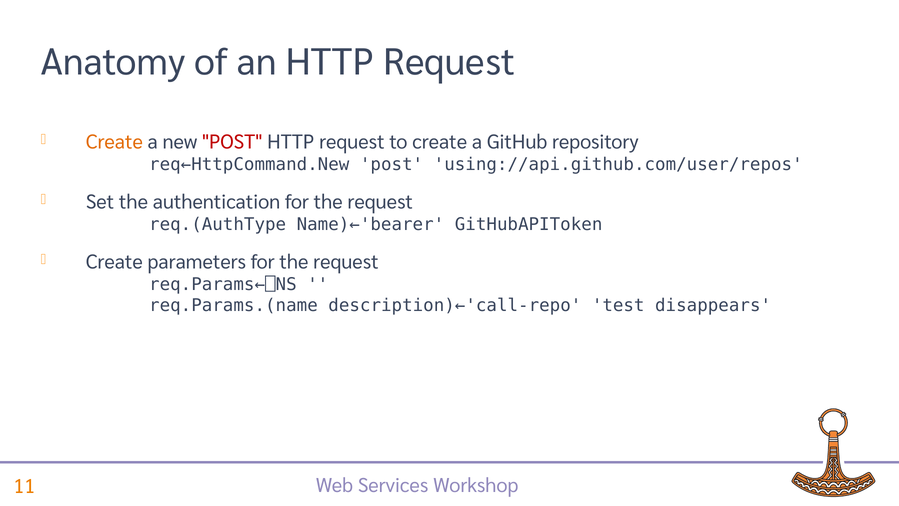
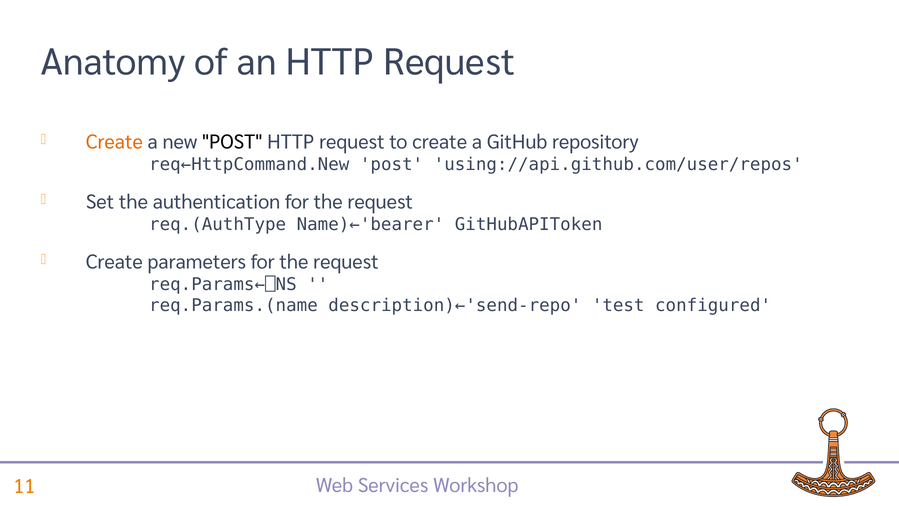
POST at (232, 142) colour: red -> black
description)←'call-repo: description)←'call-repo -> description)←'send-repo
disappears: disappears -> configured
